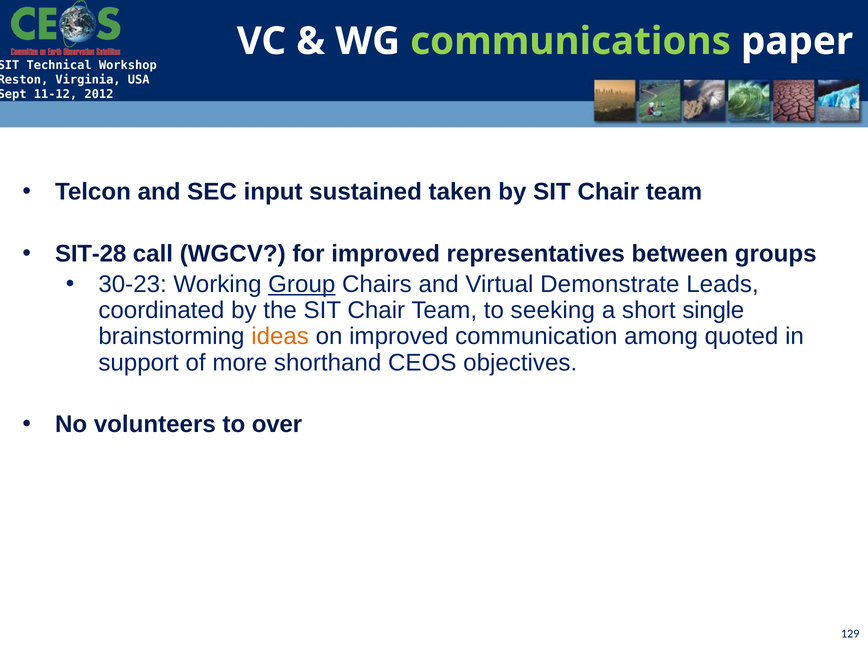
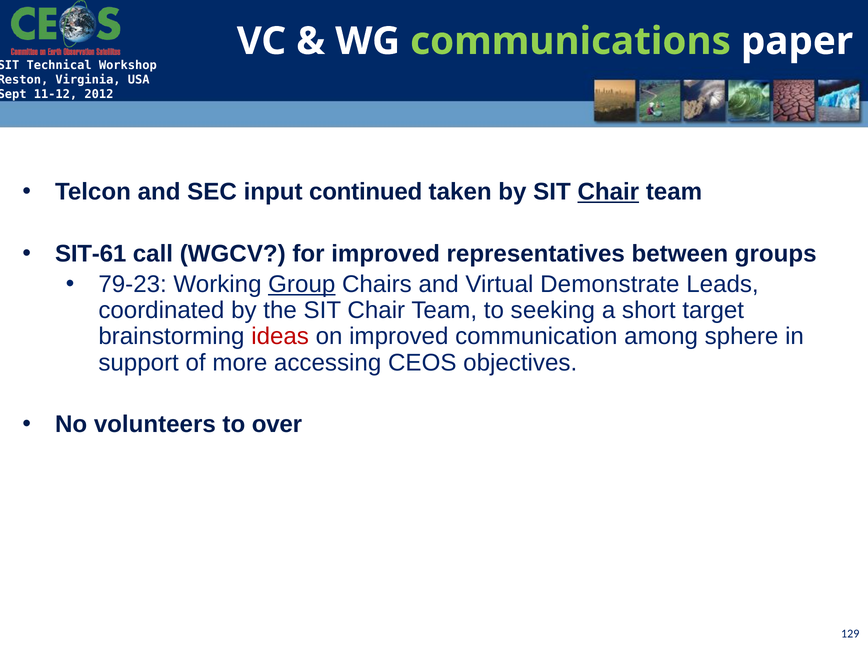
sustained: sustained -> continued
Chair at (608, 192) underline: none -> present
SIT-28: SIT-28 -> SIT-61
30-23: 30-23 -> 79-23
single: single -> target
ideas colour: orange -> red
quoted: quoted -> sphere
shorthand: shorthand -> accessing
